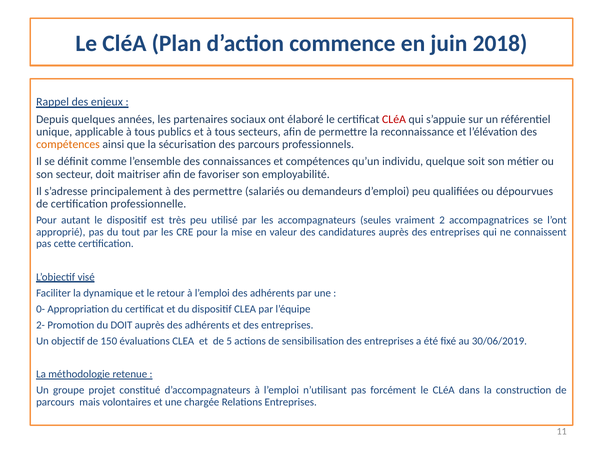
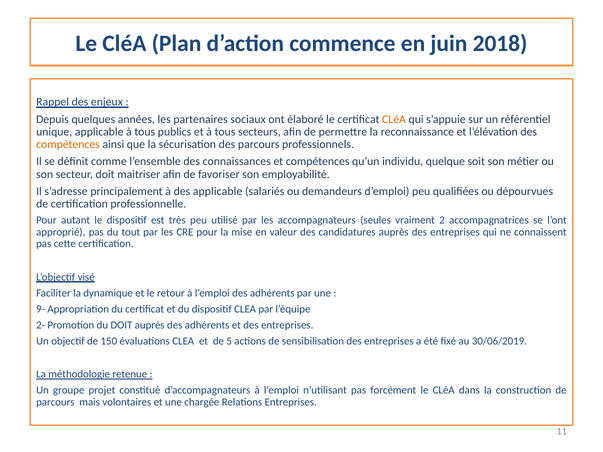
CLéA at (394, 119) colour: red -> orange
des permettre: permettre -> applicable
0-: 0- -> 9-
